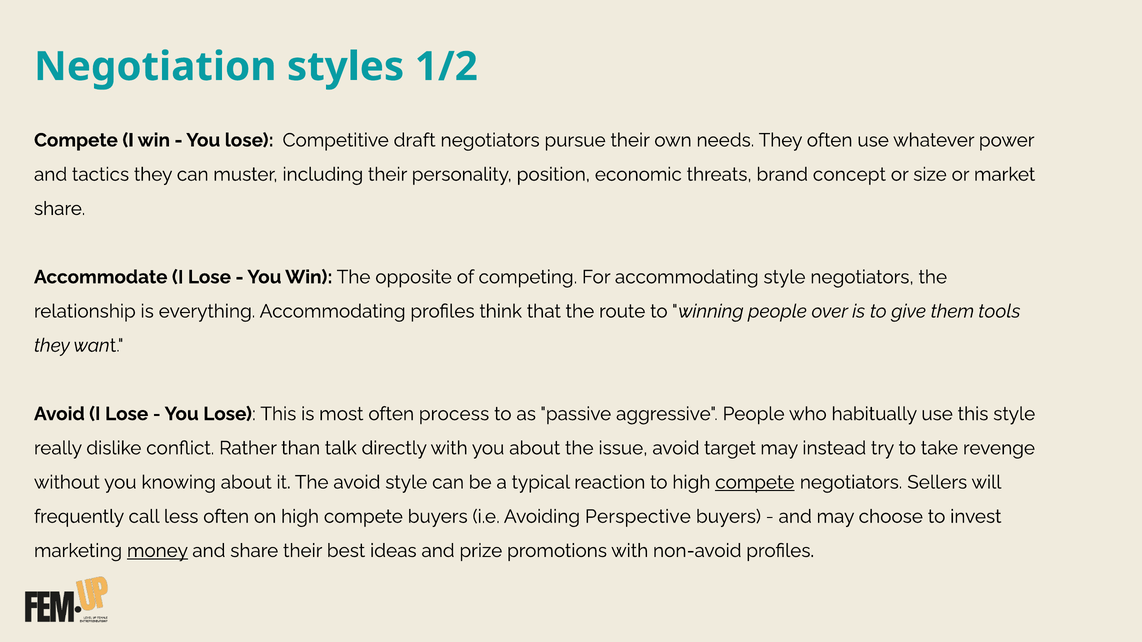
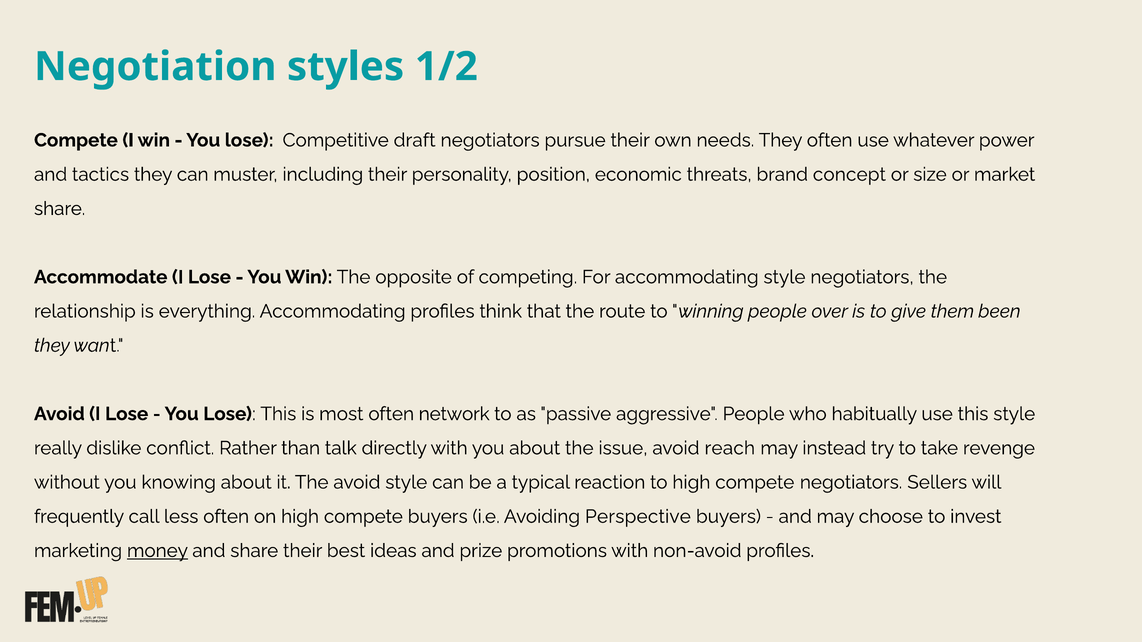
tools: tools -> been
process: process -> network
target: target -> reach
compete at (755, 483) underline: present -> none
